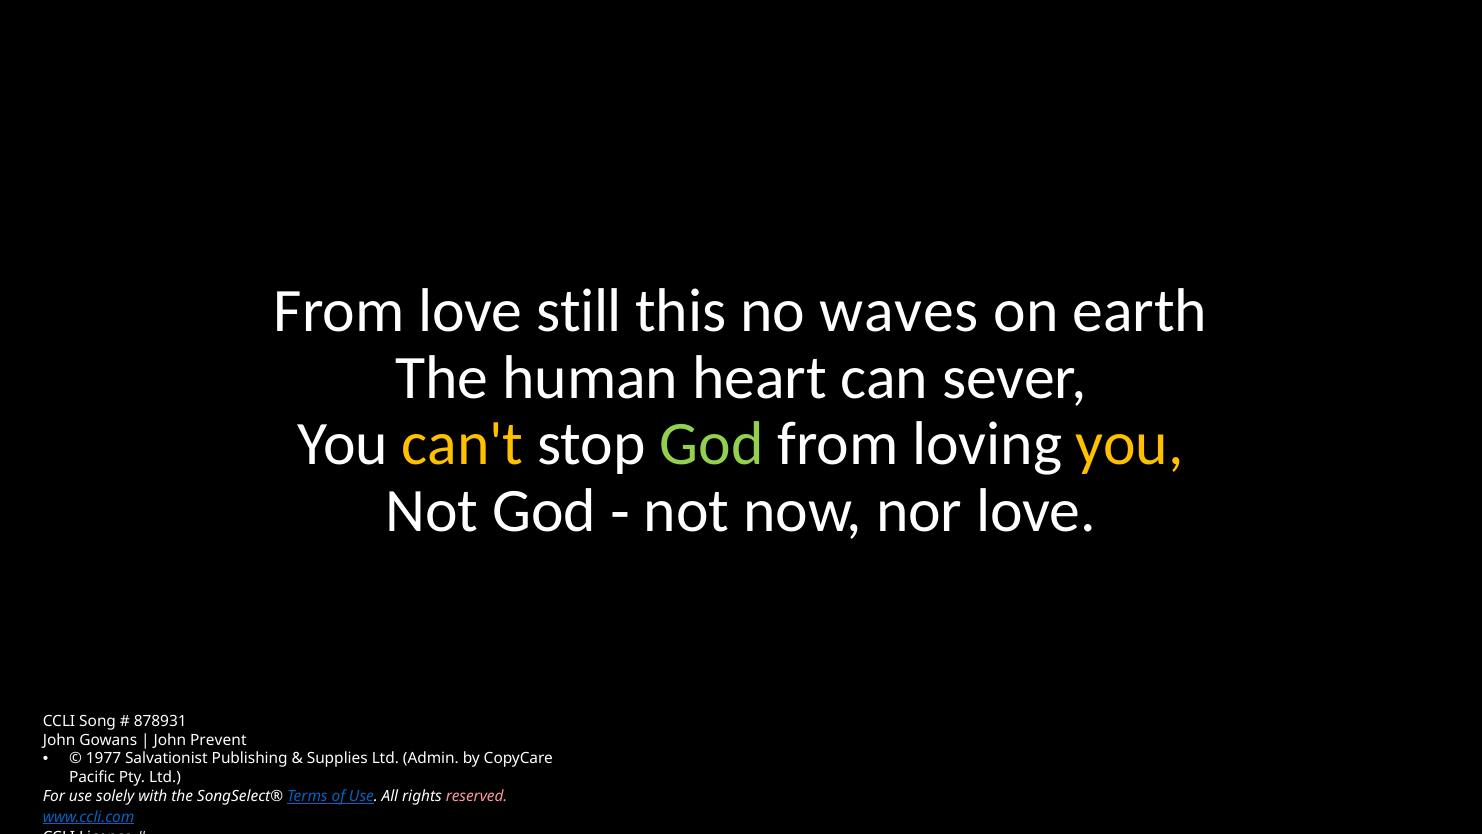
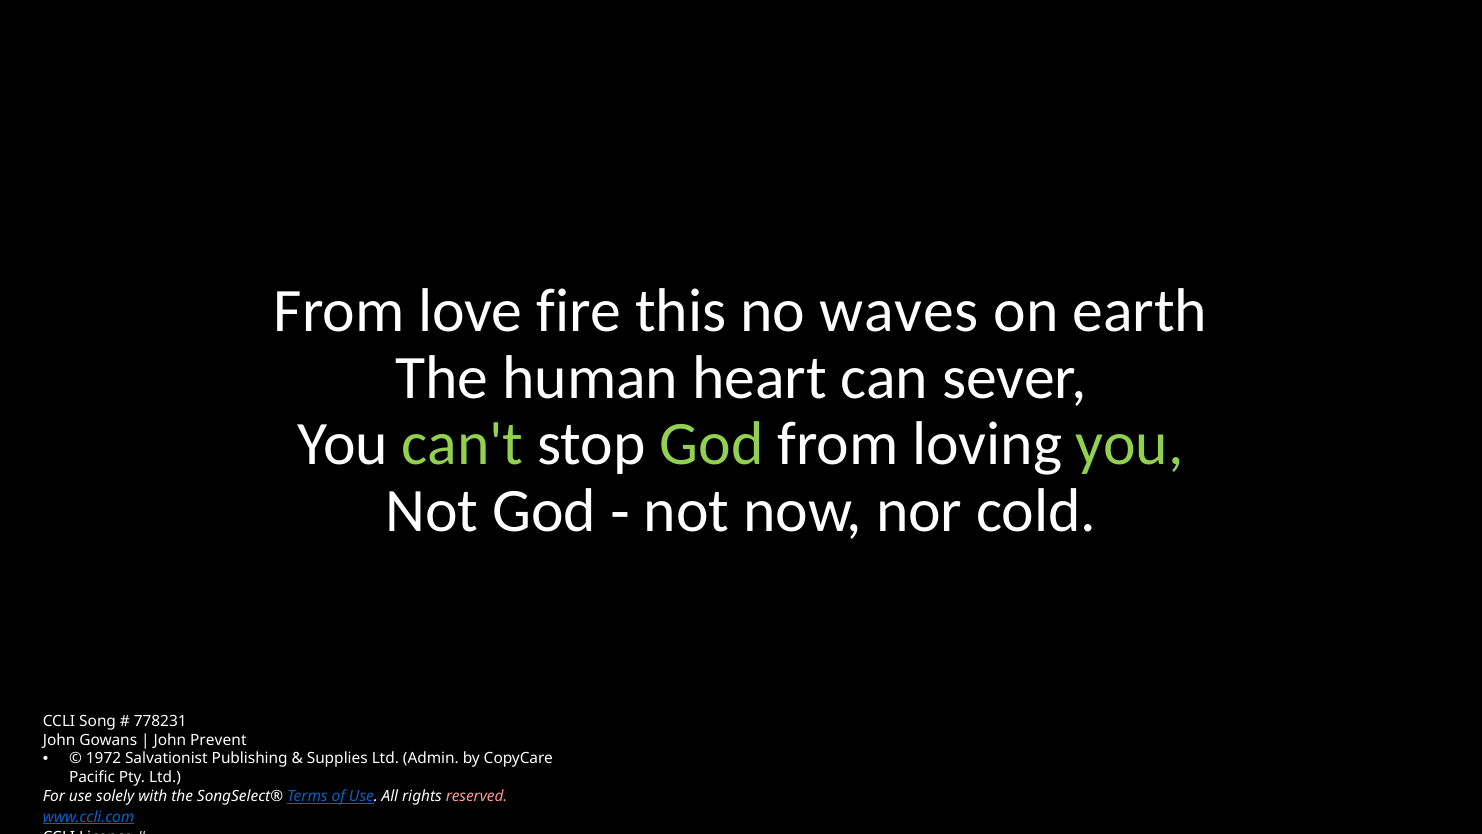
still: still -> fire
can't colour: yellow -> light green
you at (1130, 444) colour: yellow -> light green
nor love: love -> cold
878931: 878931 -> 778231
1977: 1977 -> 1972
